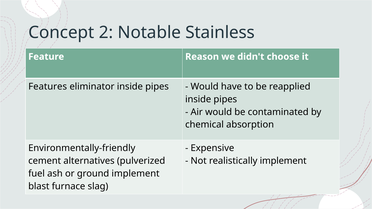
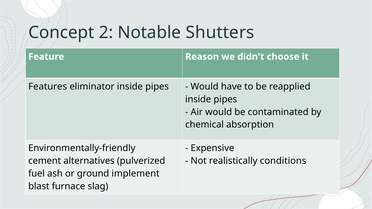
Stainless: Stainless -> Shutters
realistically implement: implement -> conditions
